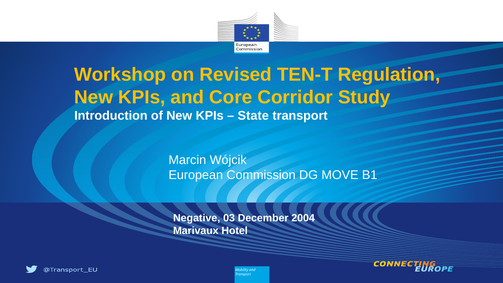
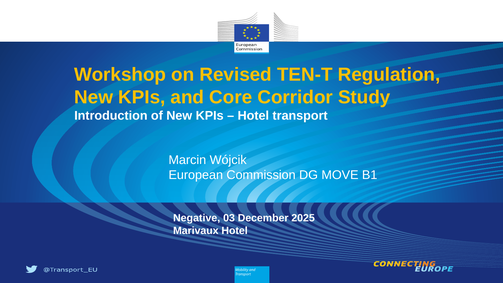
State at (253, 116): State -> Hotel
2004: 2004 -> 2025
